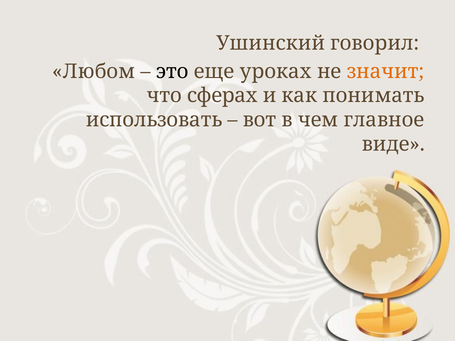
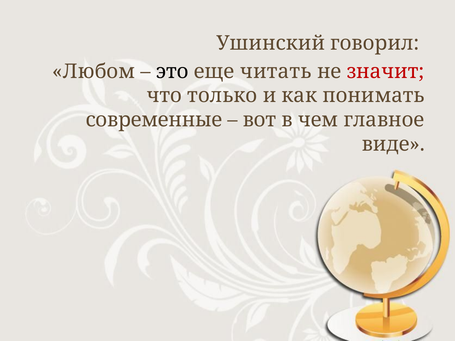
уроках: уроках -> читать
значит colour: orange -> red
сферах: сферах -> только
использовать: использовать -> современные
